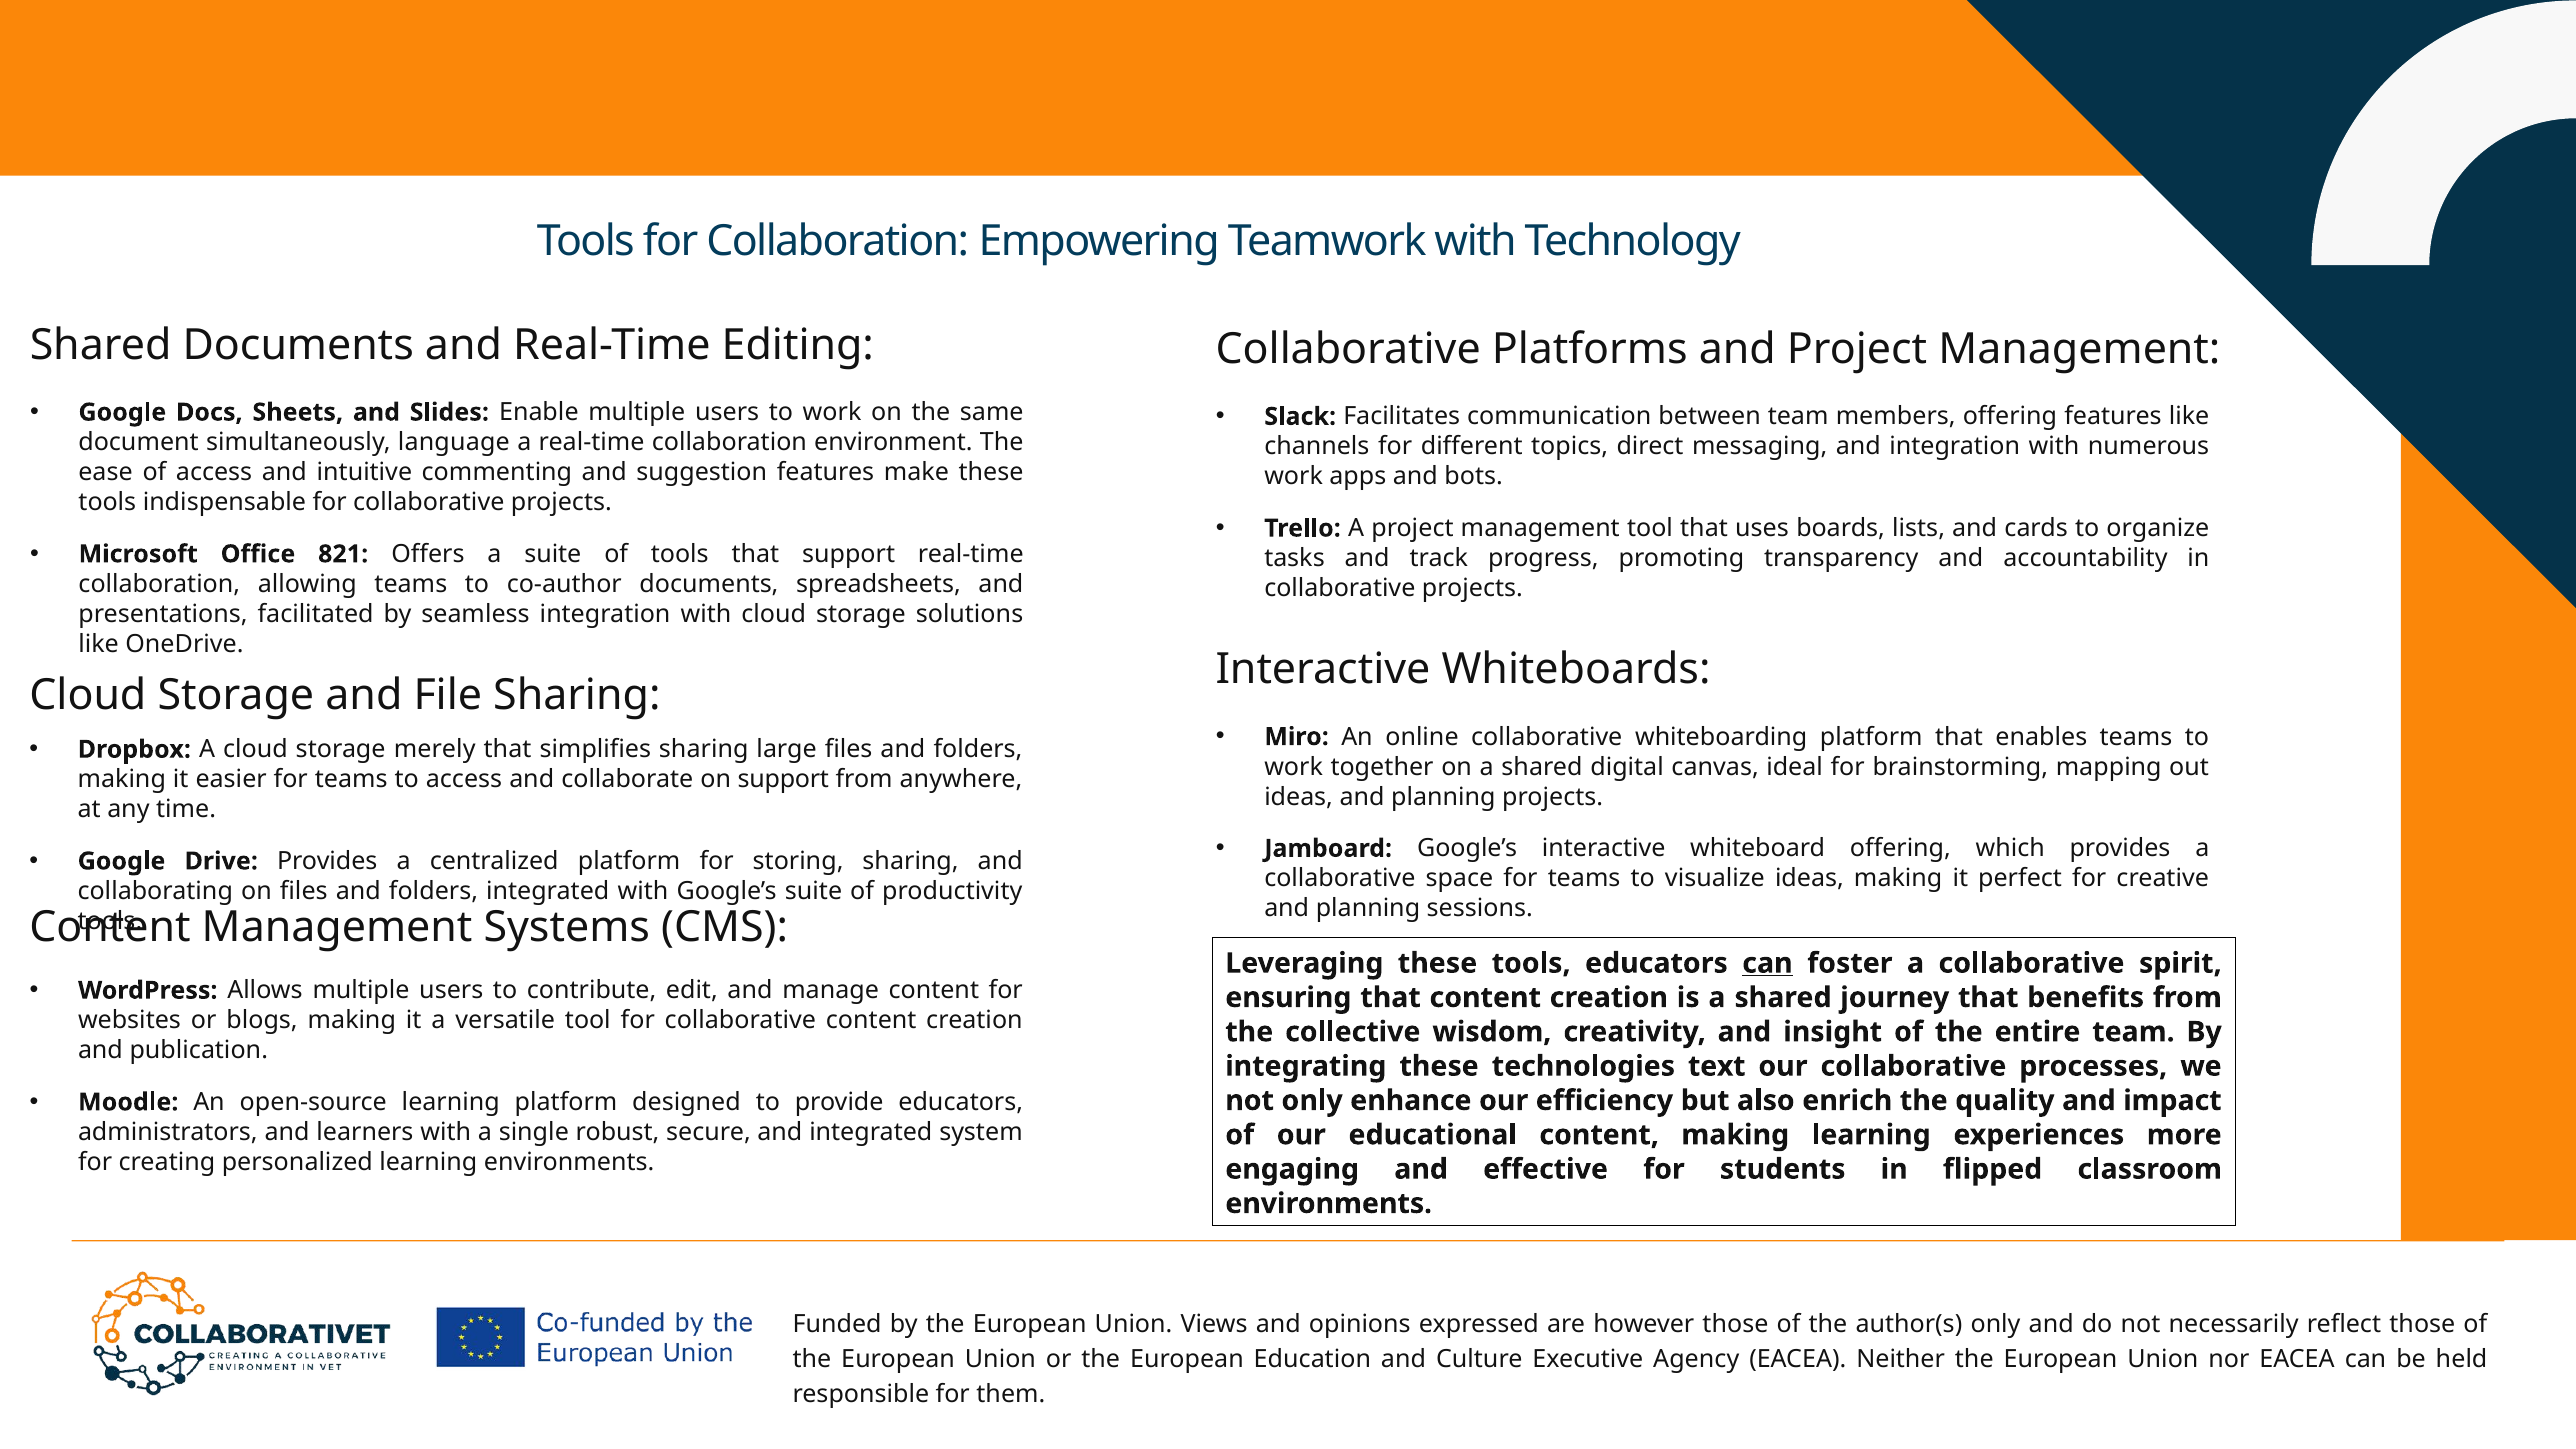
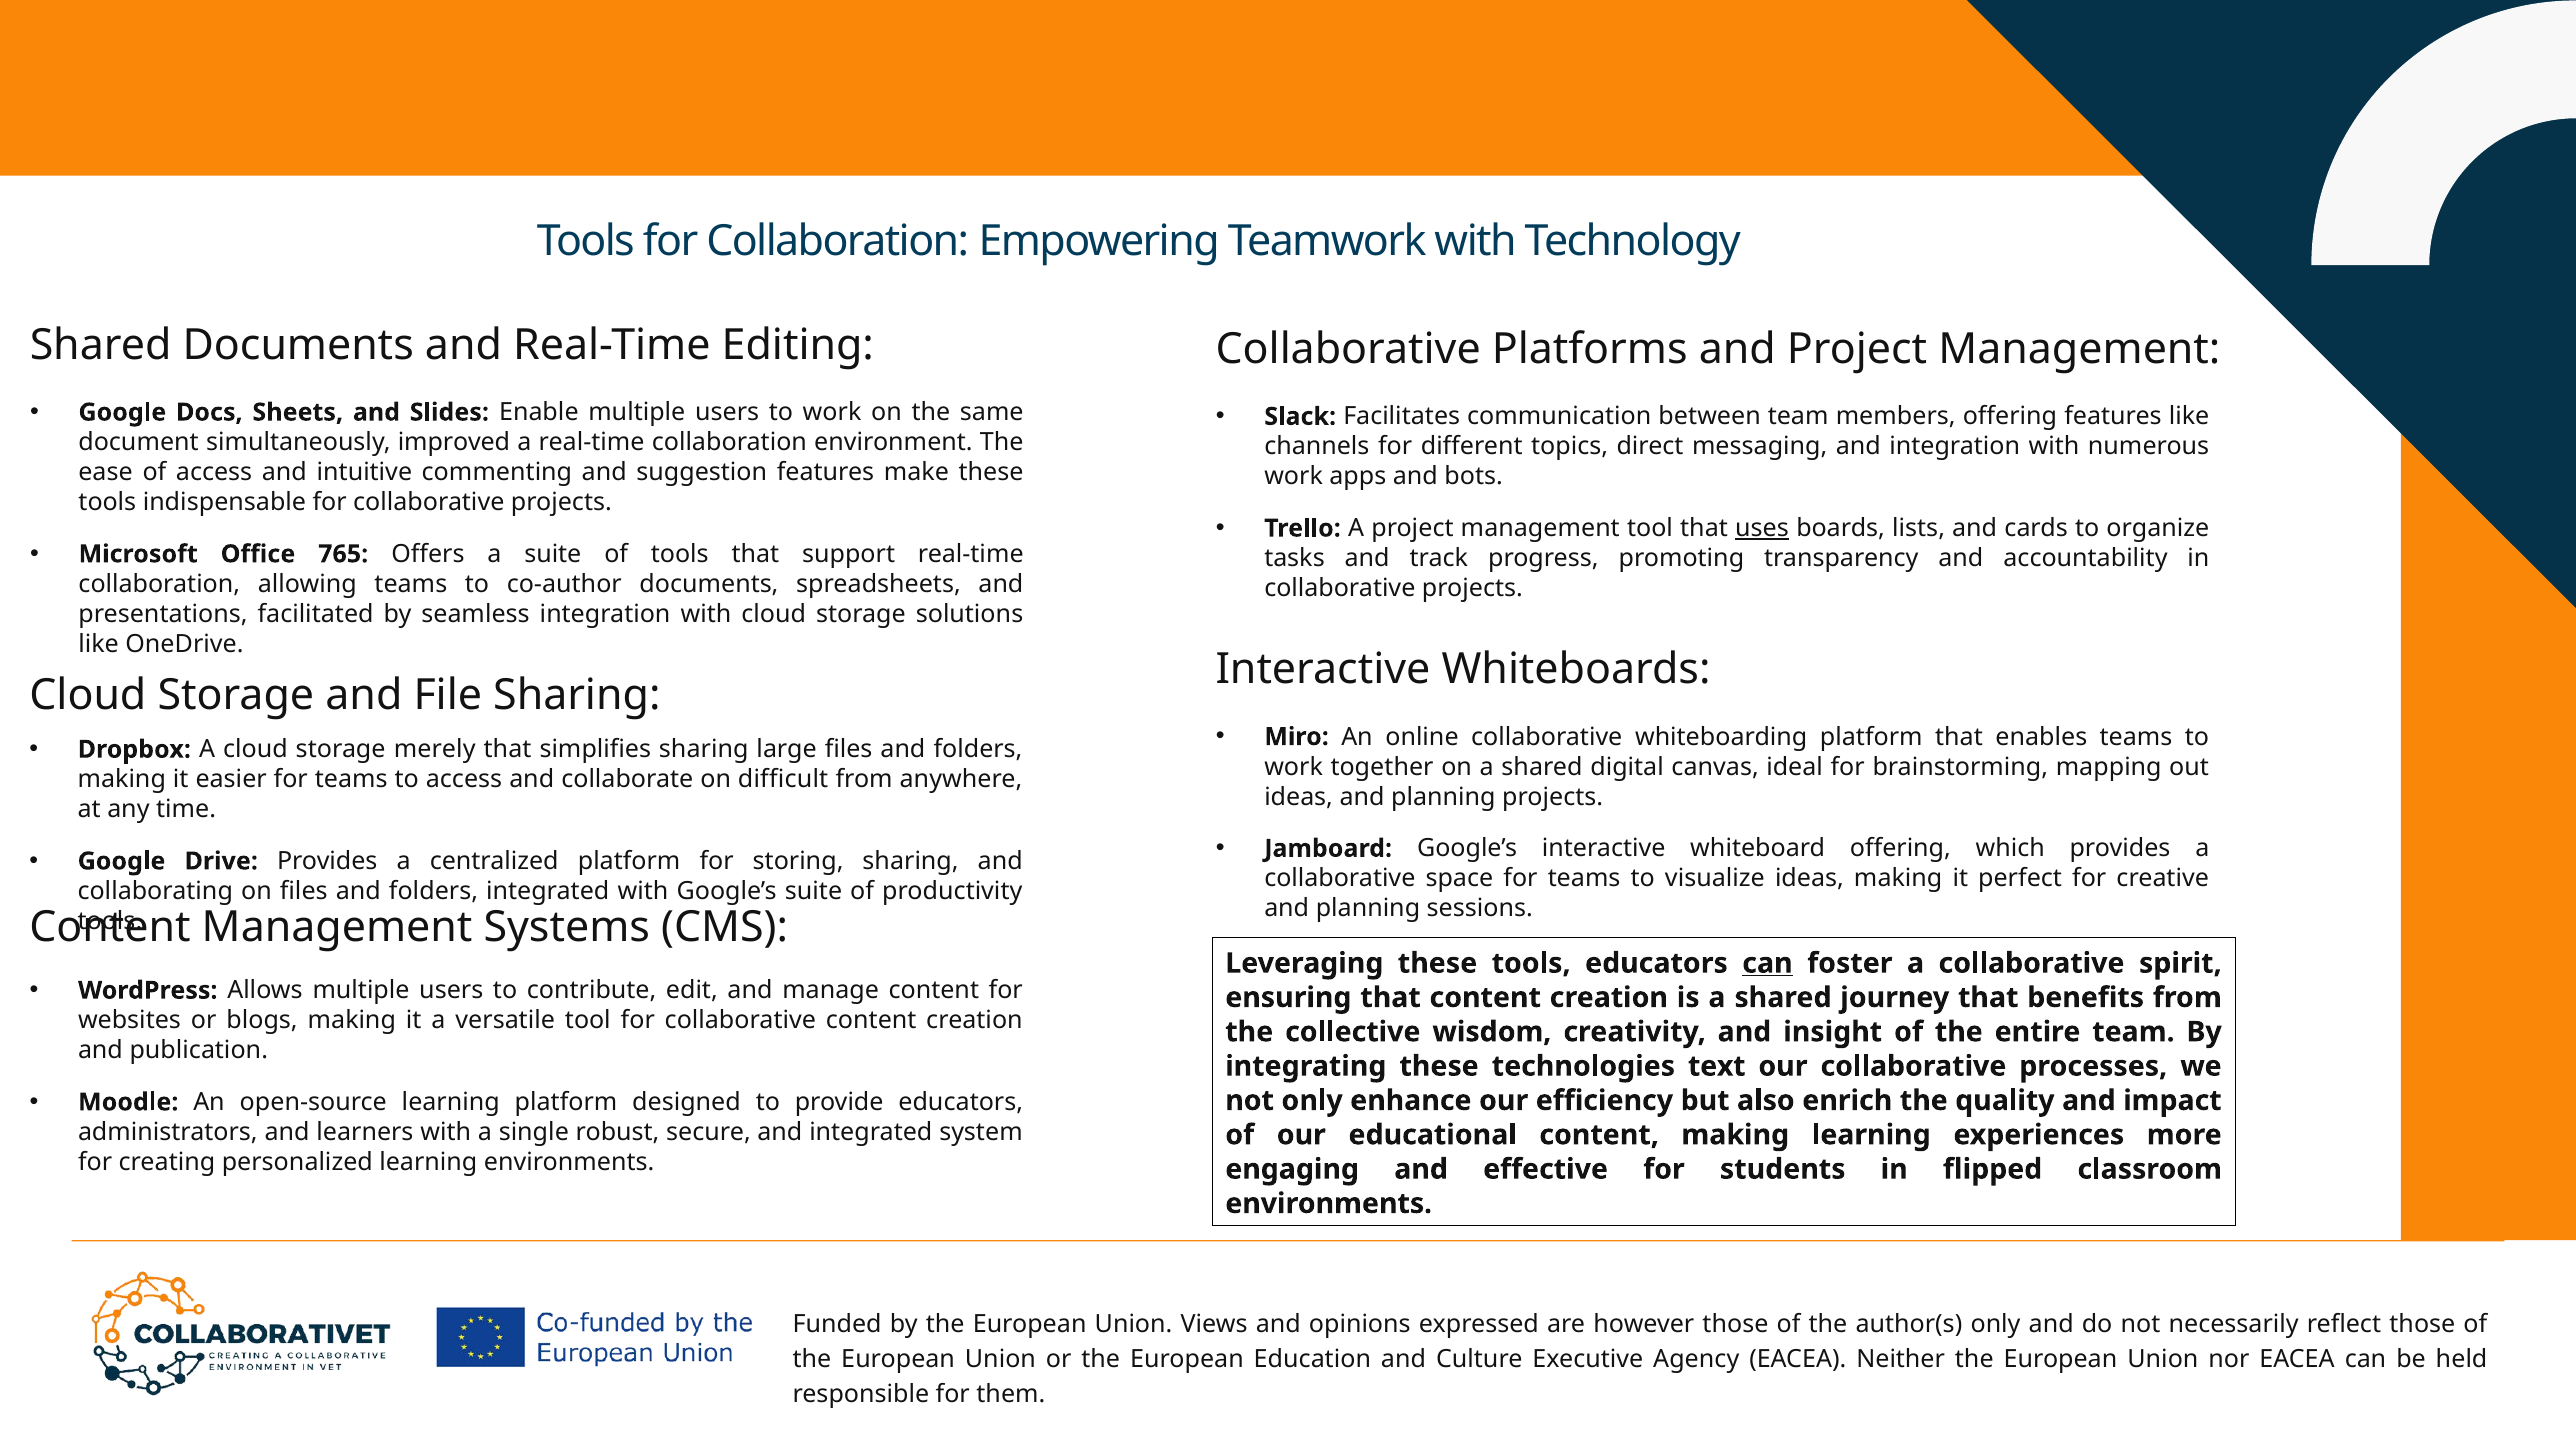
language: language -> improved
uses underline: none -> present
821: 821 -> 765
on support: support -> difficult
